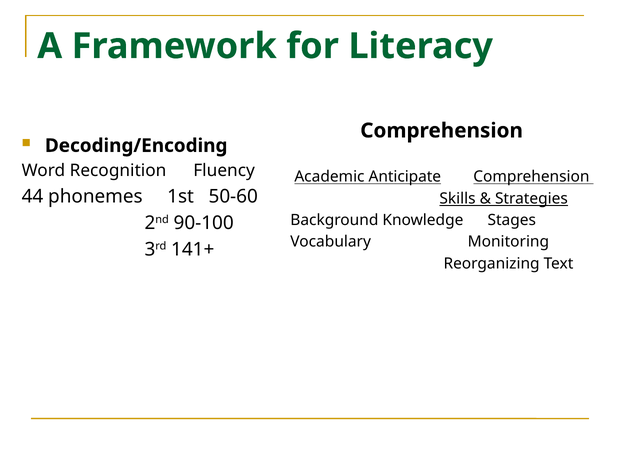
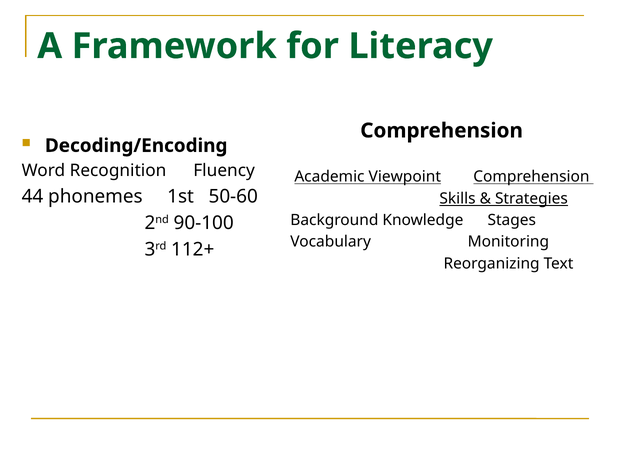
Anticipate: Anticipate -> Viewpoint
141+: 141+ -> 112+
